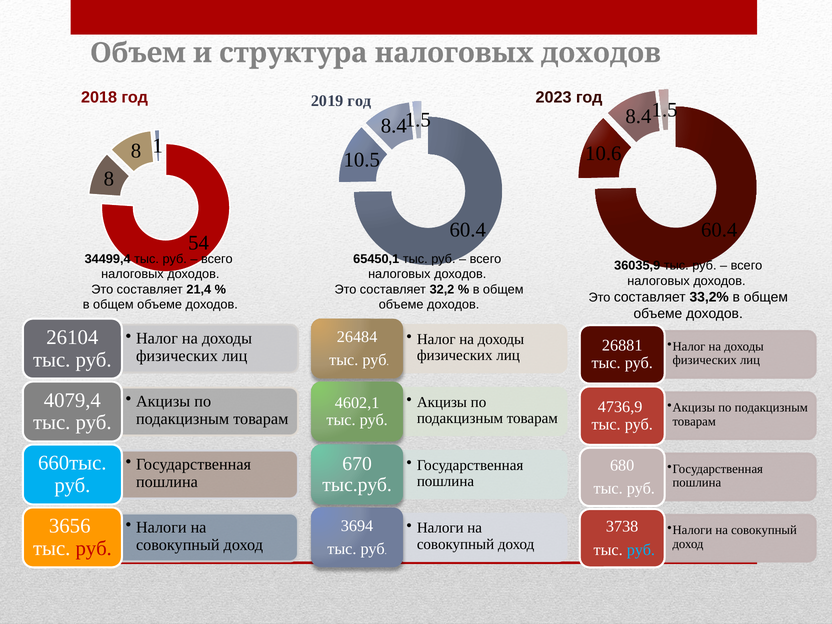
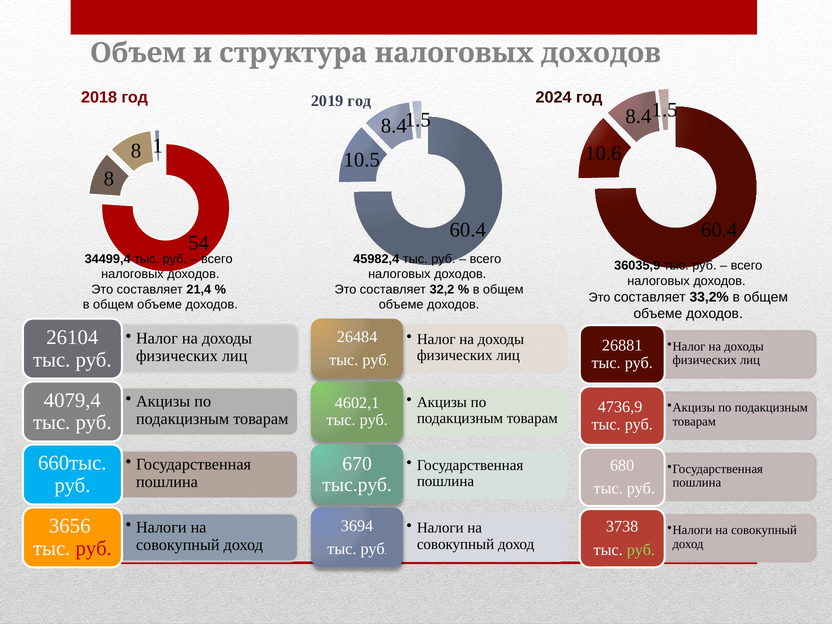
2023: 2023 -> 2024
65450,1: 65450,1 -> 45982,4
руб at (641, 550) colour: light blue -> light green
